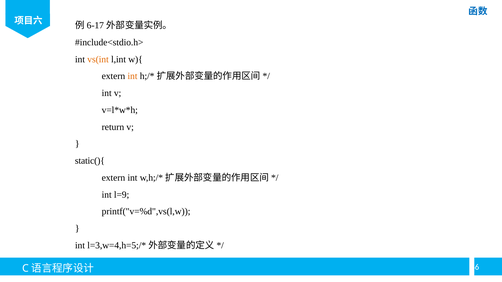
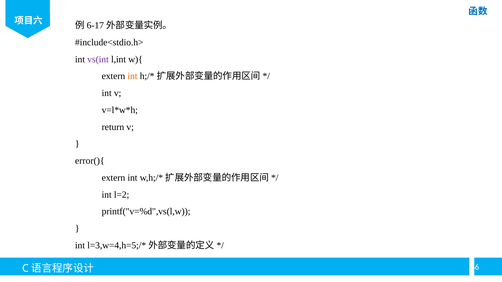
vs(int colour: orange -> purple
static(){: static(){ -> error(){
l=9: l=9 -> l=2
